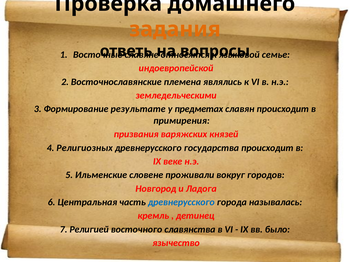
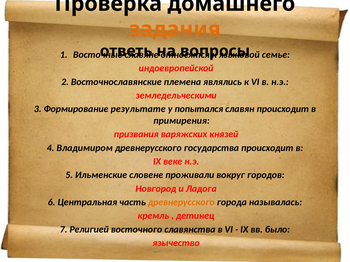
предметах: предметах -> попытался
Религиозных: Религиозных -> Владимиром
древнерусского at (181, 203) colour: blue -> orange
